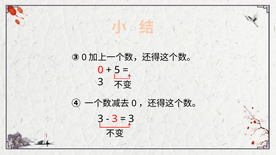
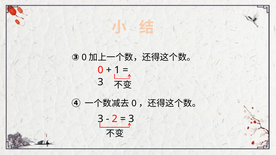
5: 5 -> 1
3 at (115, 119): 3 -> 2
